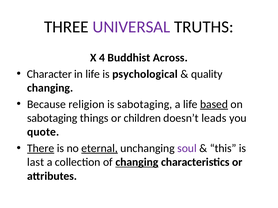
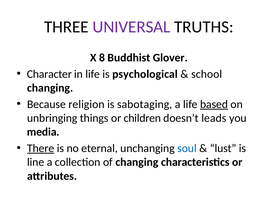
4: 4 -> 8
Across: Across -> Glover
quality: quality -> school
sabotaging at (52, 118): sabotaging -> unbringing
quote: quote -> media
eternal underline: present -> none
soul colour: purple -> blue
this: this -> lust
last: last -> line
changing at (137, 163) underline: present -> none
